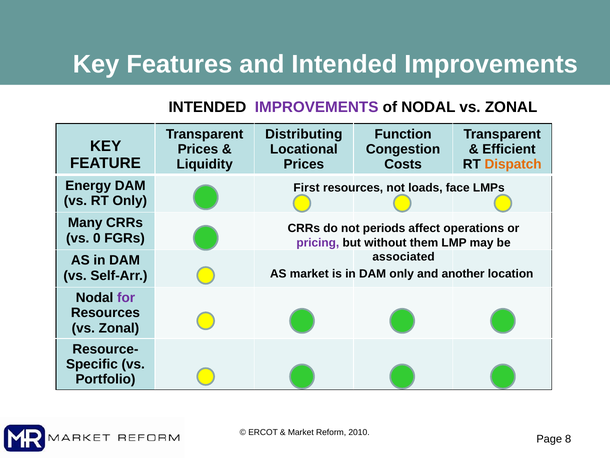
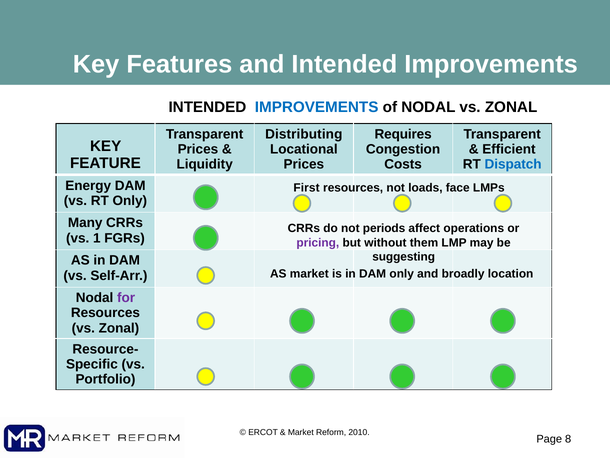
IMPROVEMENTS at (317, 107) colour: purple -> blue
Function: Function -> Requires
Dispatch colour: orange -> blue
0: 0 -> 1
associated: associated -> suggesting
another: another -> broadly
